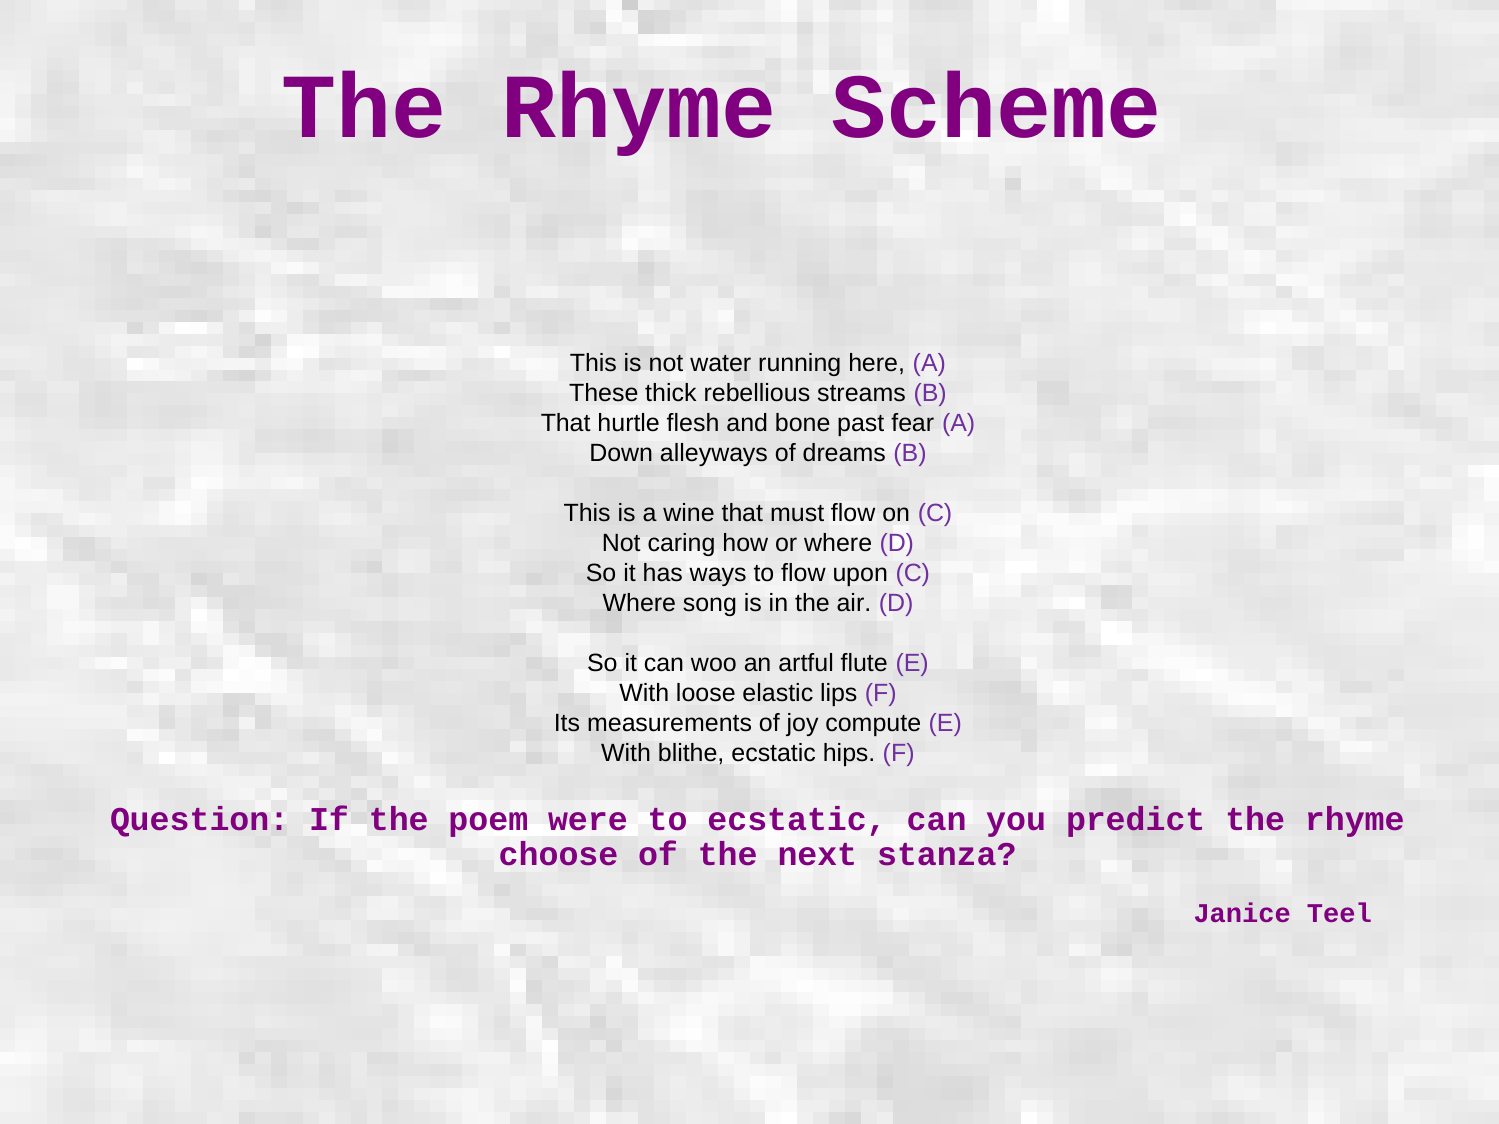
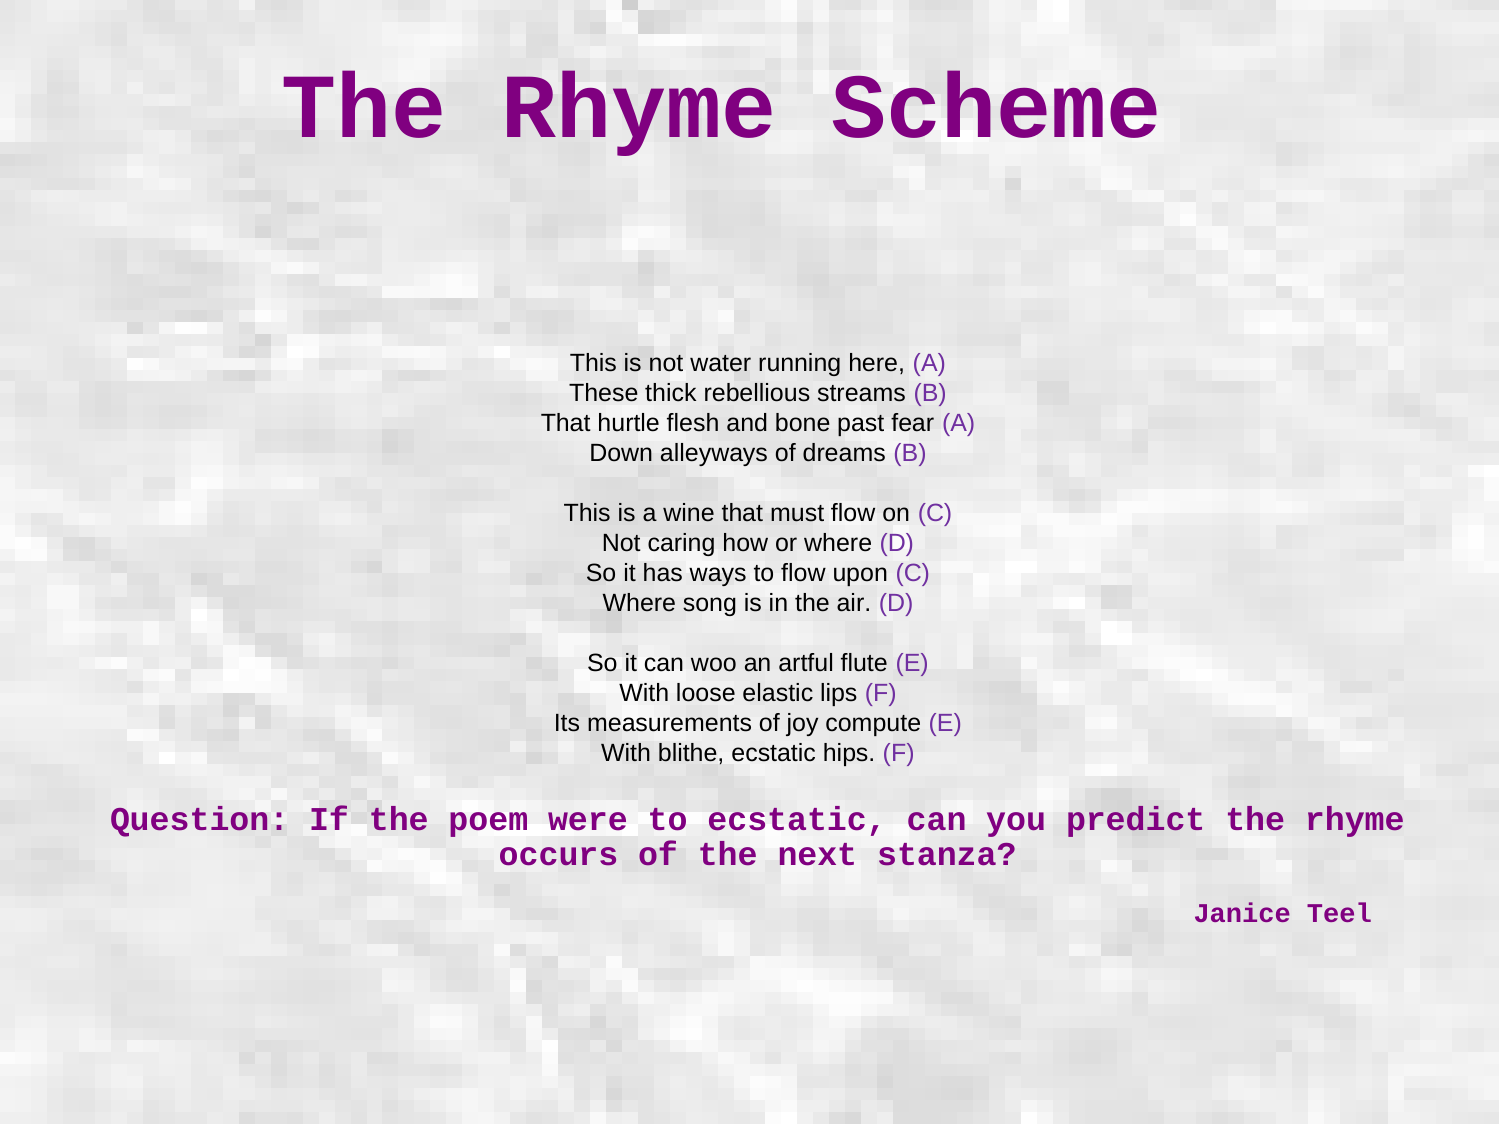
choose: choose -> occurs
